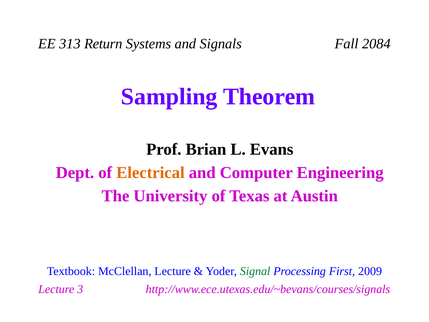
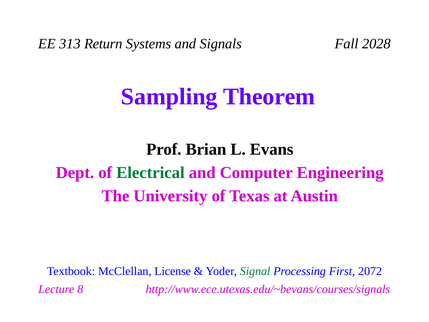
2084: 2084 -> 2028
Electrical colour: orange -> green
McClellan Lecture: Lecture -> License
2009: 2009 -> 2072
3: 3 -> 8
